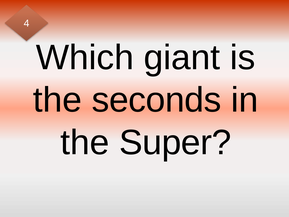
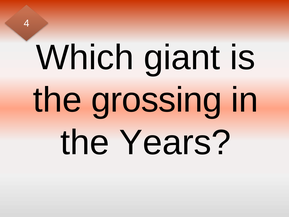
seconds: seconds -> grossing
Super: Super -> Years
